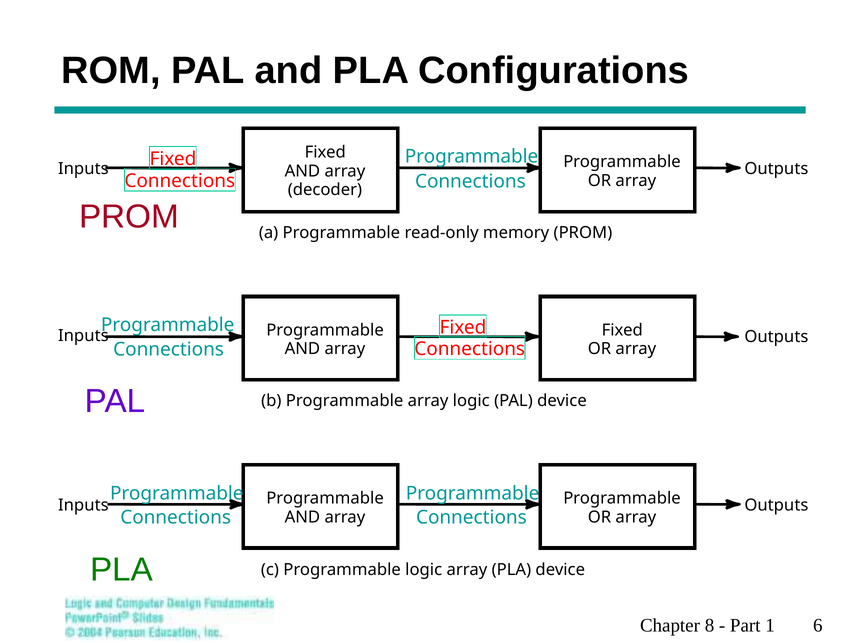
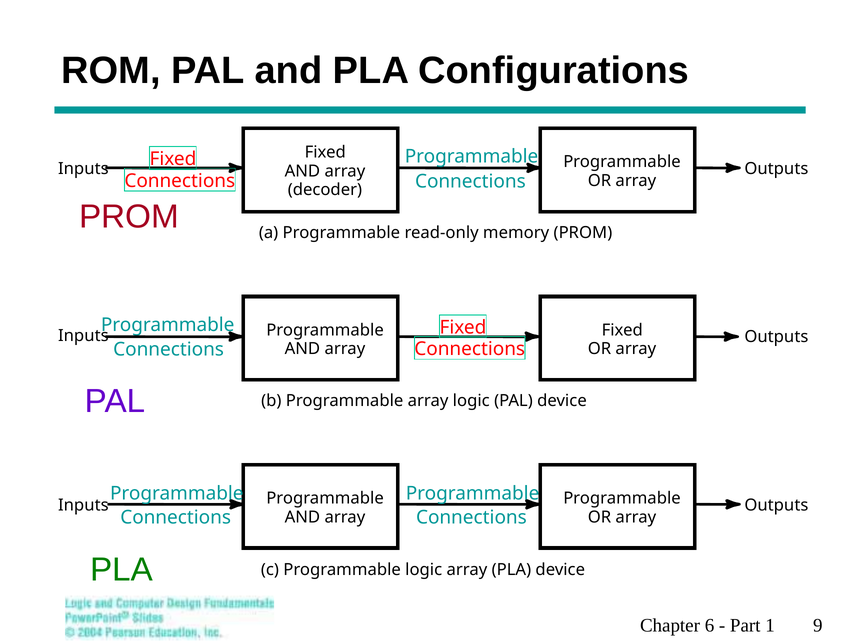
8: 8 -> 6
6: 6 -> 9
